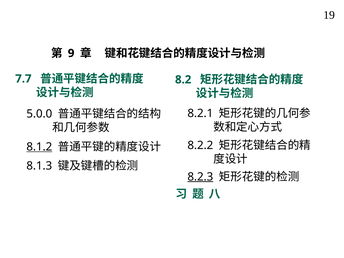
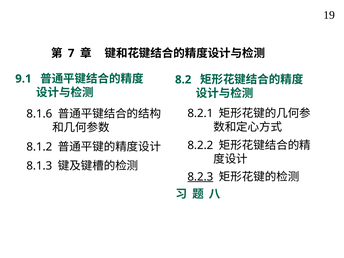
9: 9 -> 7
7.7: 7.7 -> 9.1
5.0.0: 5.0.0 -> 8.1.6
8.1.2 underline: present -> none
